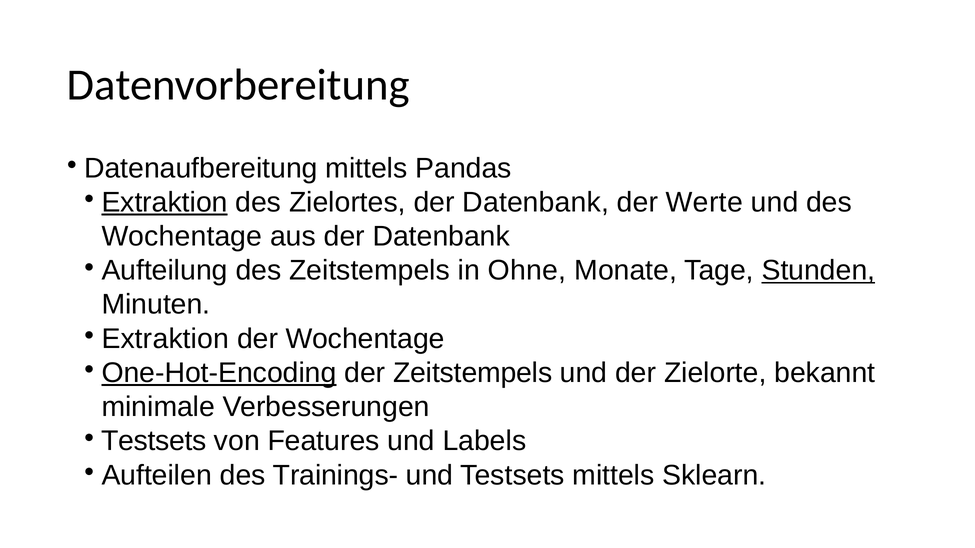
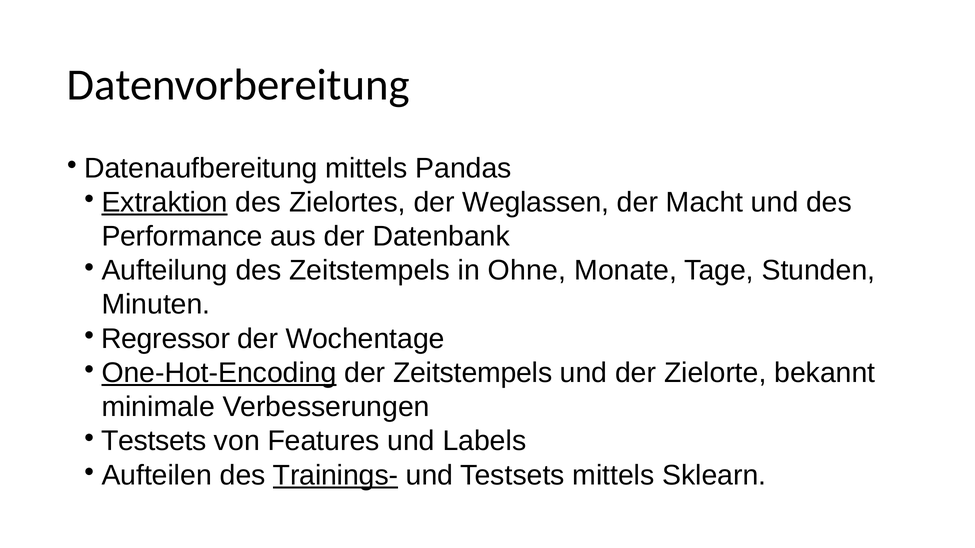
Zielortes der Datenbank: Datenbank -> Weglassen
Werte: Werte -> Macht
Wochentage at (182, 237): Wochentage -> Performance
Stunden underline: present -> none
Extraktion at (165, 339): Extraktion -> Regressor
Trainings- underline: none -> present
